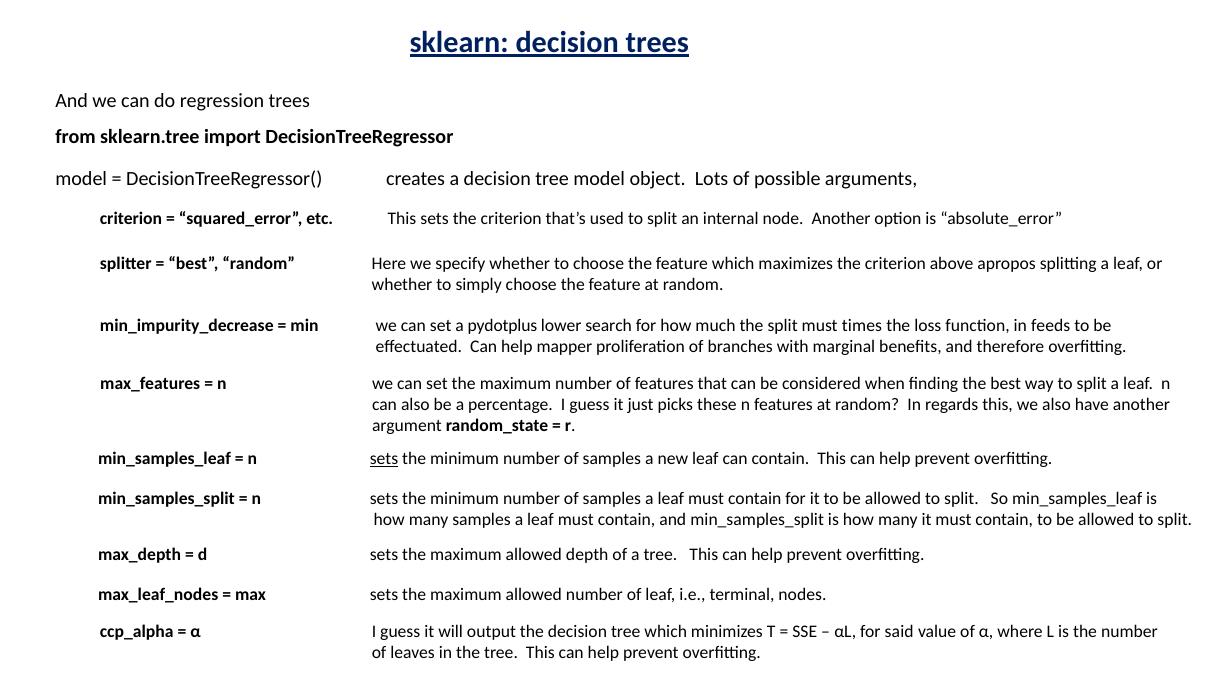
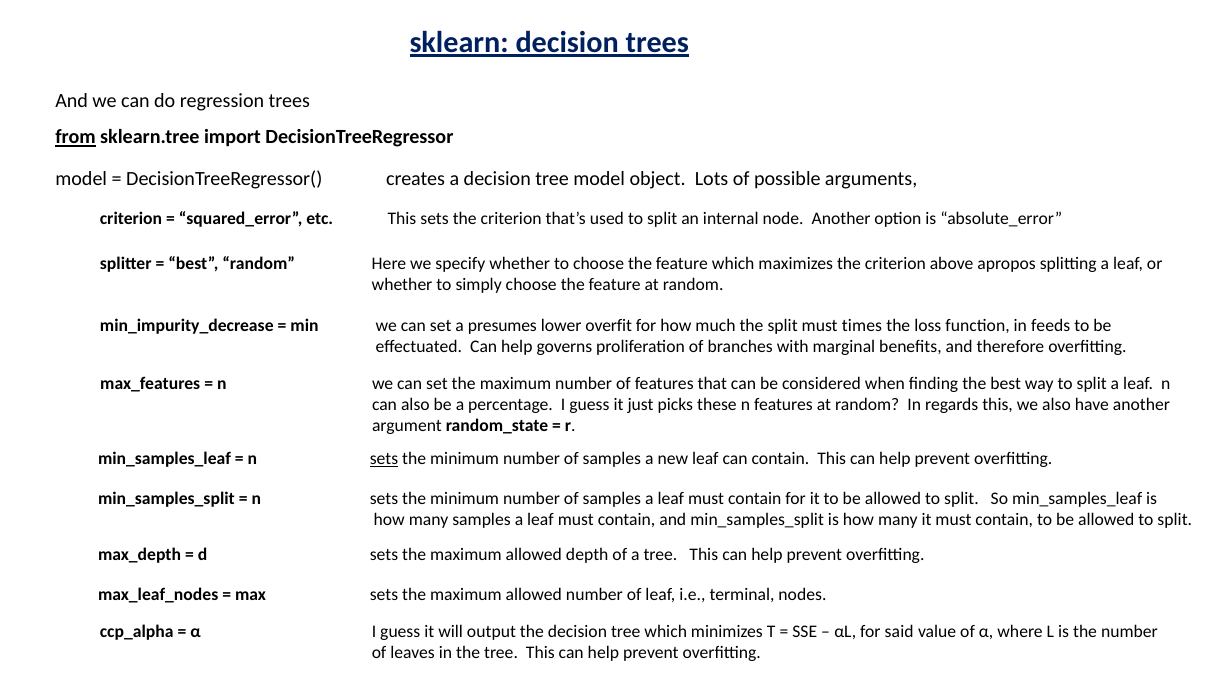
from underline: none -> present
pydotplus: pydotplus -> presumes
search: search -> overfit
mapper: mapper -> governs
